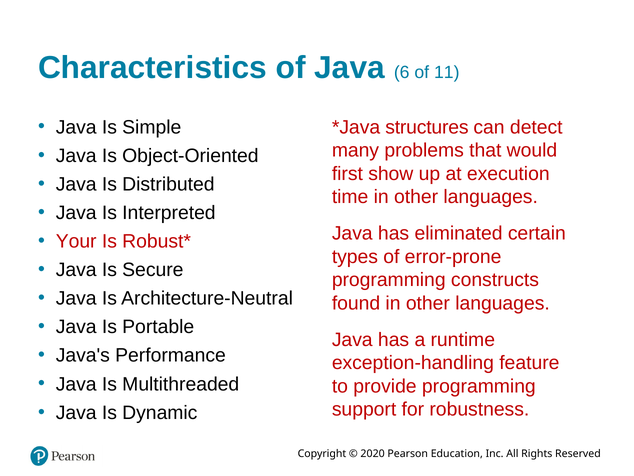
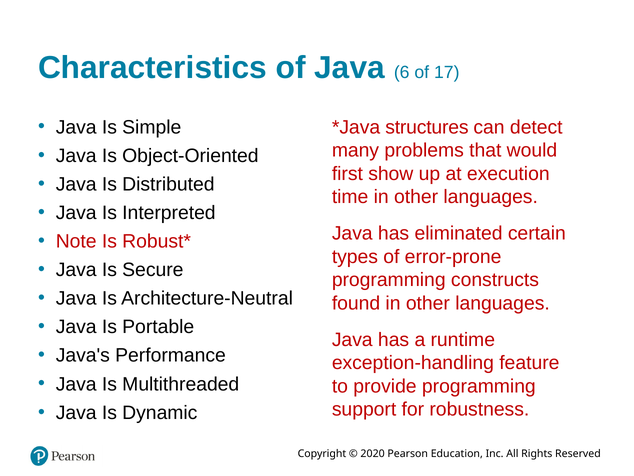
11: 11 -> 17
Your: Your -> Note
